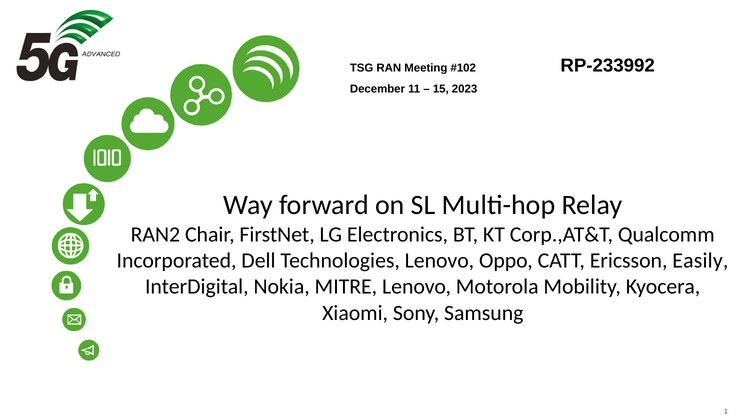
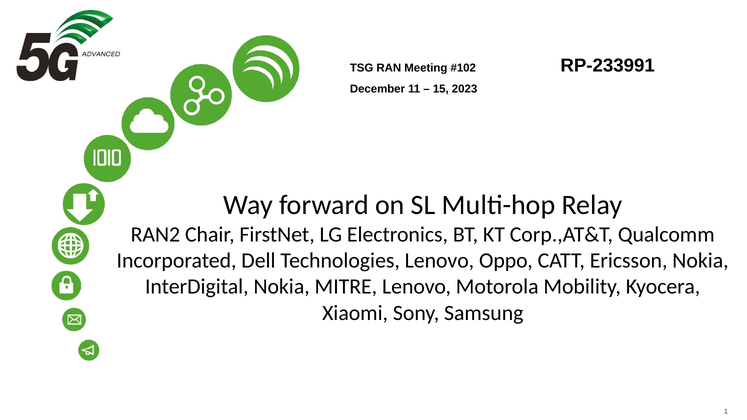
RP-233992: RP-233992 -> RP-233991
Ericsson Easily: Easily -> Nokia
